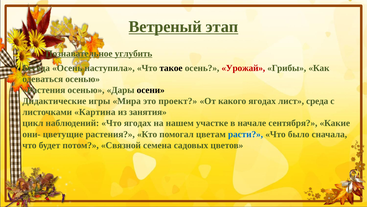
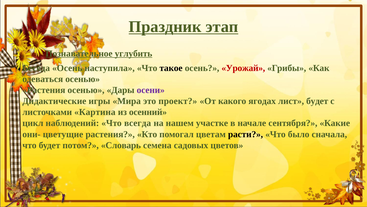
Ветреный: Ветреный -> Праздник
осени colour: black -> purple
лист среда: среда -> будет
занятия: занятия -> осенний
Что ягодах: ягодах -> всегда
расти colour: blue -> black
Связной: Связной -> Словарь
